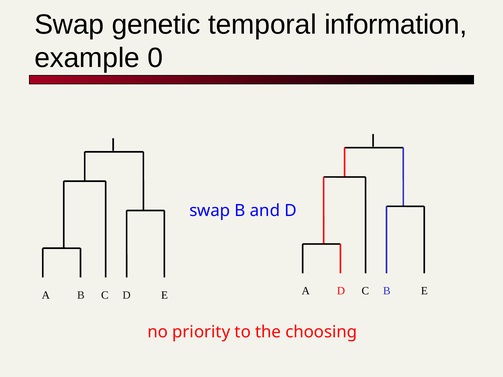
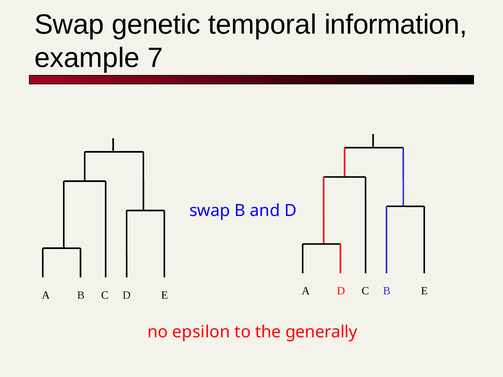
0: 0 -> 7
priority: priority -> epsilon
choosing: choosing -> generally
